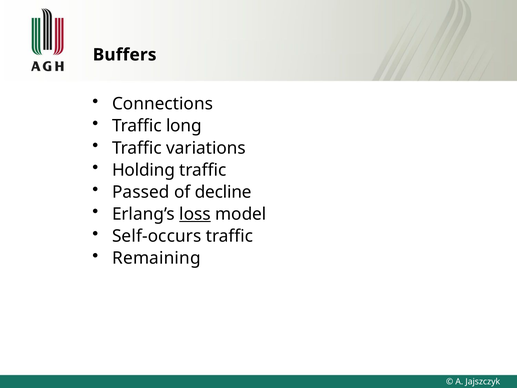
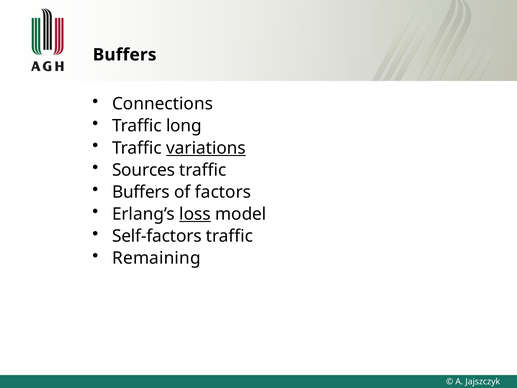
variations underline: none -> present
Holding: Holding -> Sources
Passed at (141, 192): Passed -> Buffers
decline: decline -> factors
Self-occurs: Self-occurs -> Self-factors
